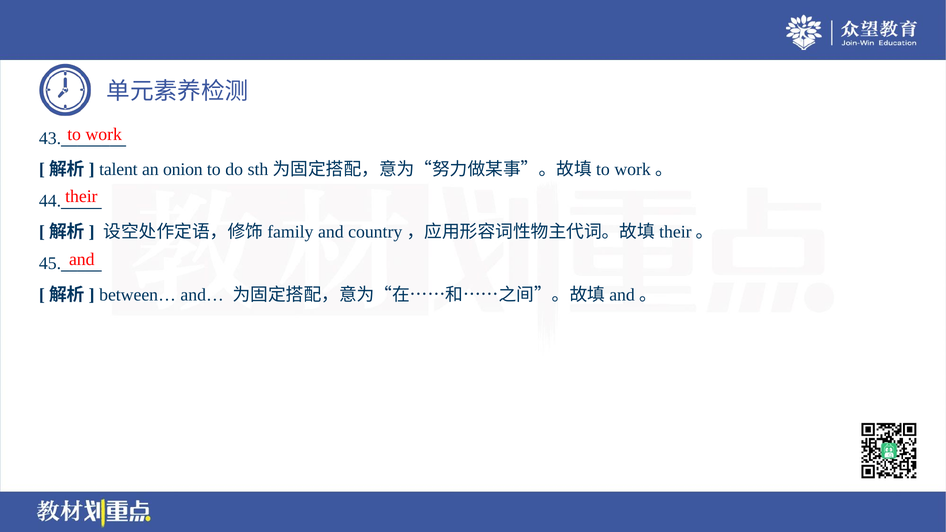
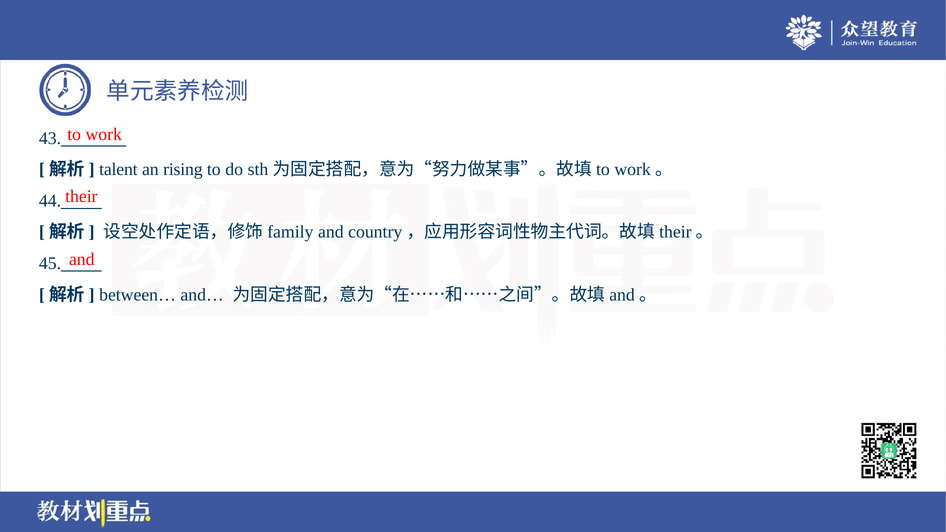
onion: onion -> rising
